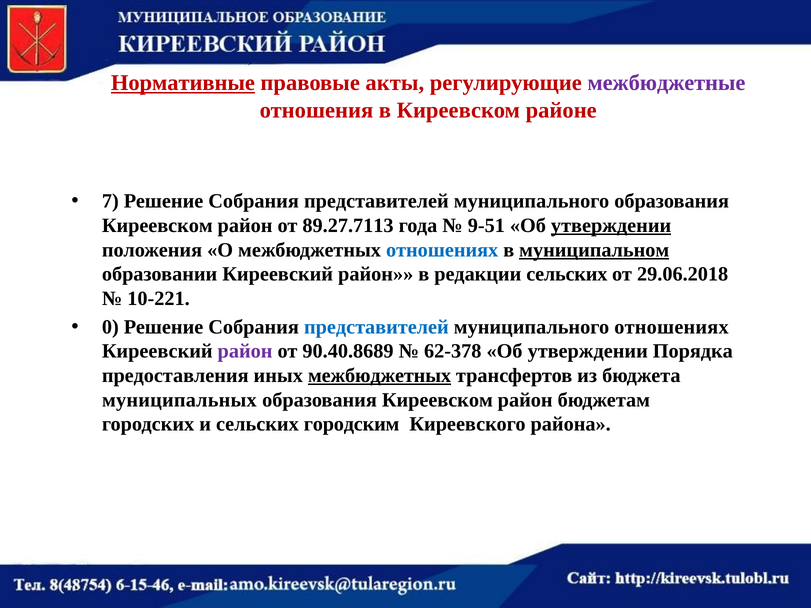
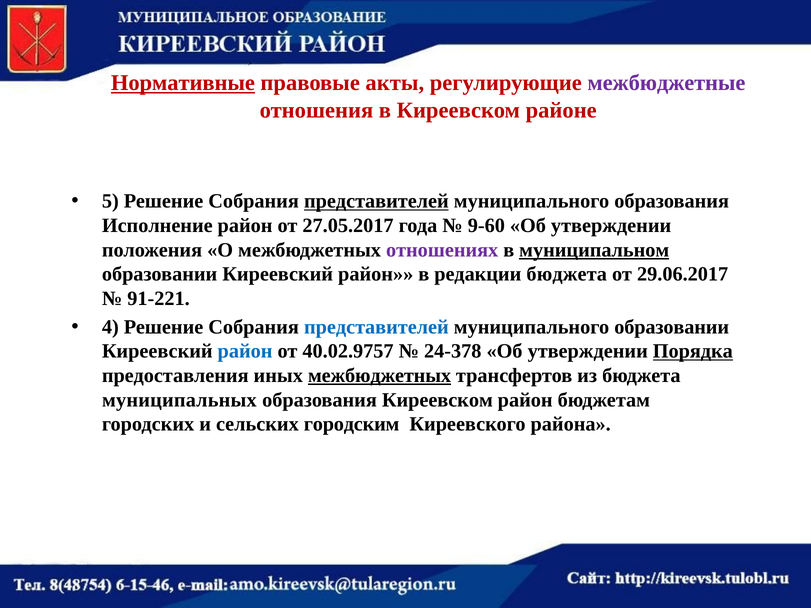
7: 7 -> 5
представителей at (376, 201) underline: none -> present
Киреевском at (157, 226): Киреевском -> Исполнение
89.27.7113: 89.27.7113 -> 27.05.2017
9-51: 9-51 -> 9-60
утверждении at (611, 226) underline: present -> none
отношениях at (442, 250) colour: blue -> purple
редакции сельских: сельских -> бюджета
29.06.2018: 29.06.2018 -> 29.06.2017
10-221: 10-221 -> 91-221
0: 0 -> 4
муниципального отношениях: отношениях -> образовании
район at (245, 351) colour: purple -> blue
90.40.8689: 90.40.8689 -> 40.02.9757
62-378: 62-378 -> 24-378
Порядка underline: none -> present
